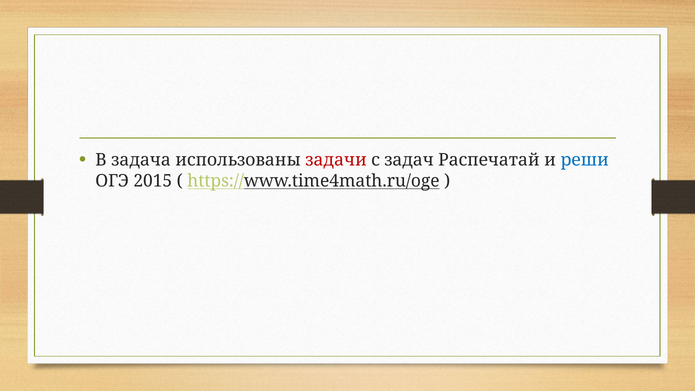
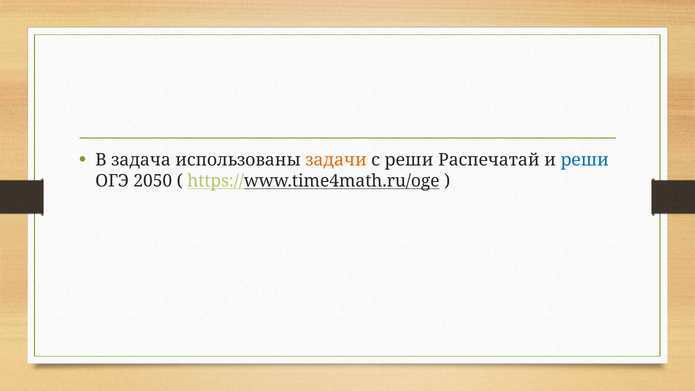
задачи colour: red -> orange
с задач: задач -> реши
2015: 2015 -> 2050
